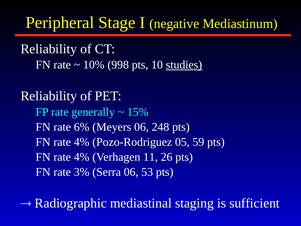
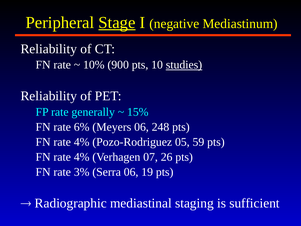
Stage underline: none -> present
998: 998 -> 900
11: 11 -> 07
53: 53 -> 19
